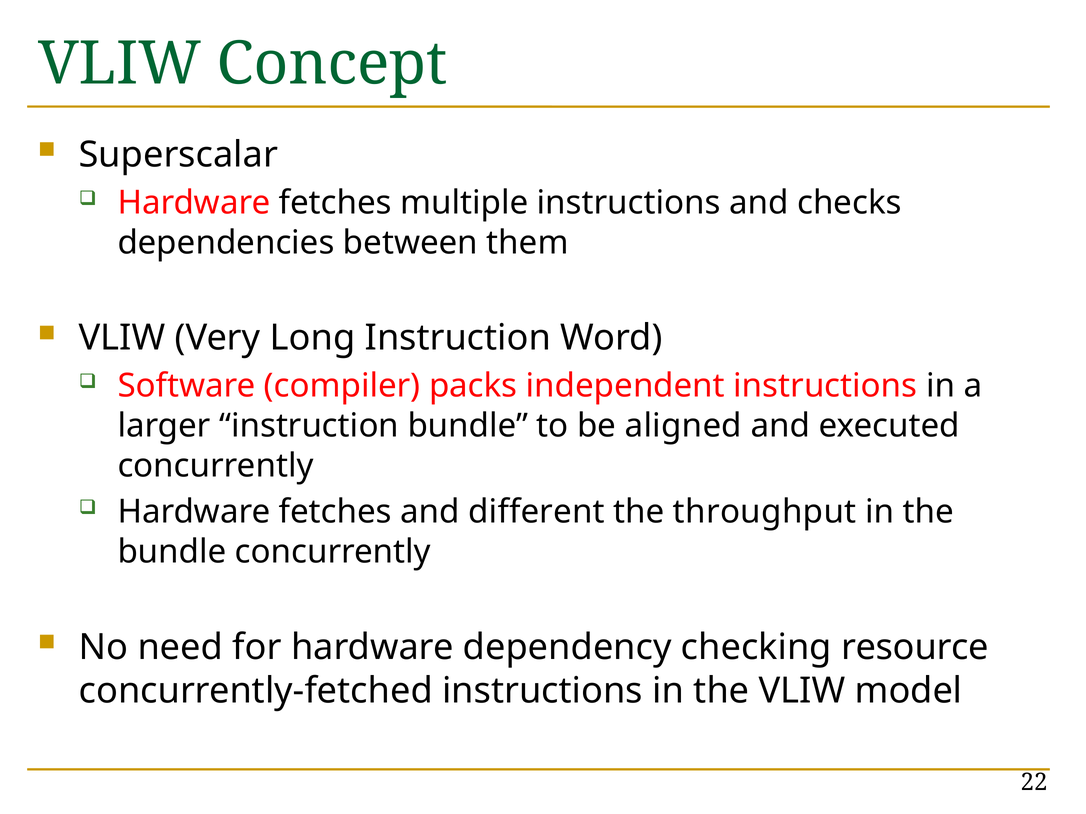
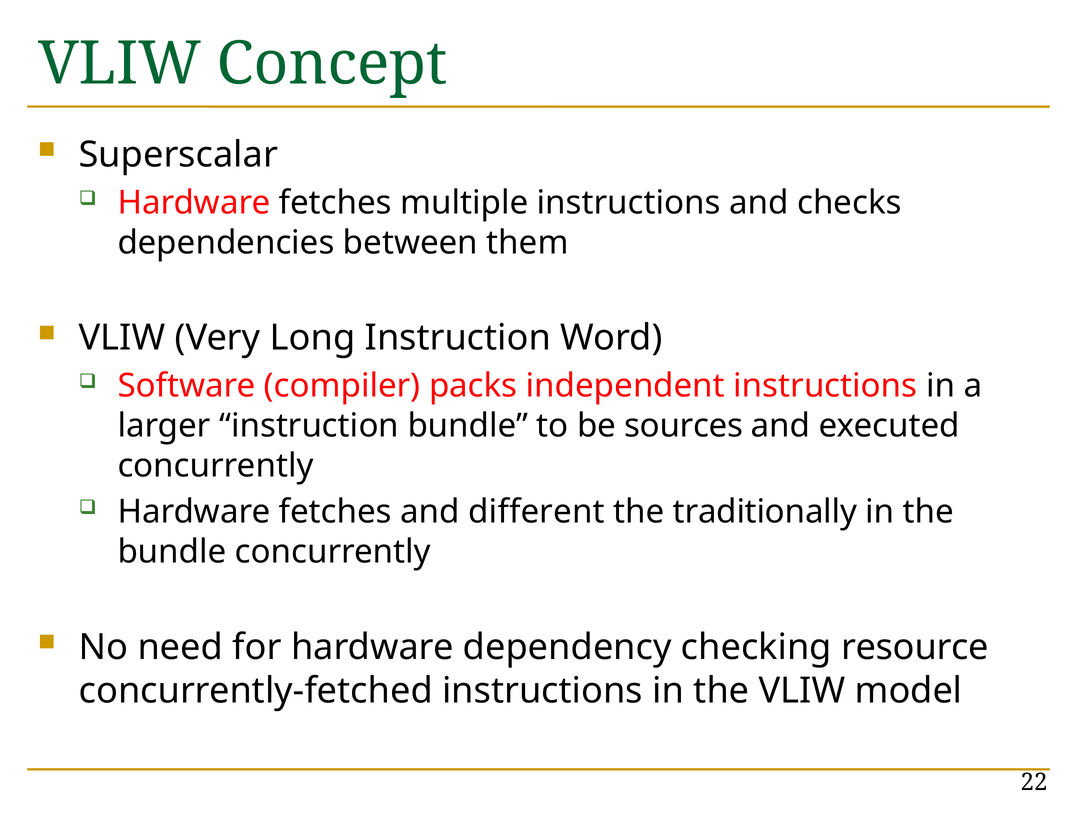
aligned: aligned -> sources
throughput: throughput -> traditionally
